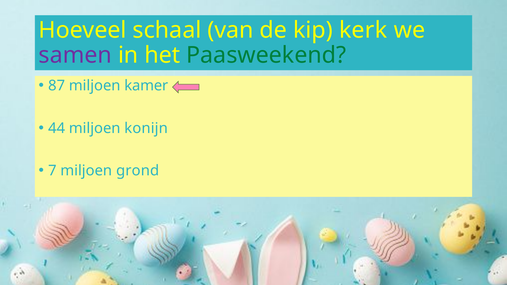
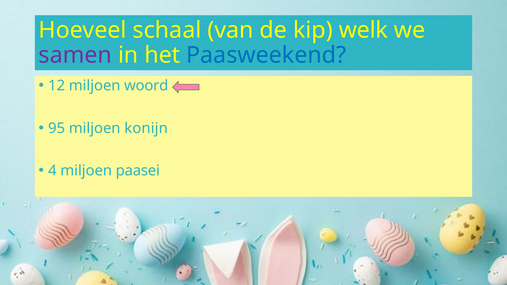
kerk: kerk -> welk
Paasweekend colour: green -> blue
87: 87 -> 12
kamer: kamer -> woord
44: 44 -> 95
7: 7 -> 4
grond: grond -> paasei
